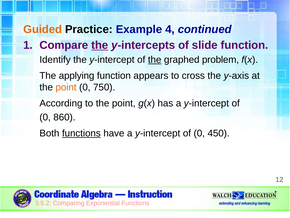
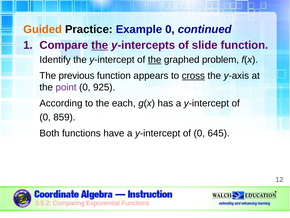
Example 4: 4 -> 0
applying: applying -> previous
cross underline: none -> present
point at (66, 87) colour: orange -> purple
750: 750 -> 925
to the point: point -> each
860: 860 -> 859
functions at (81, 133) underline: present -> none
450: 450 -> 645
